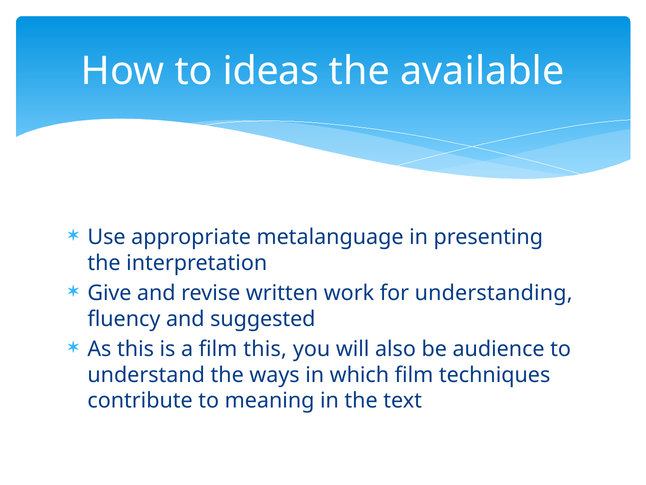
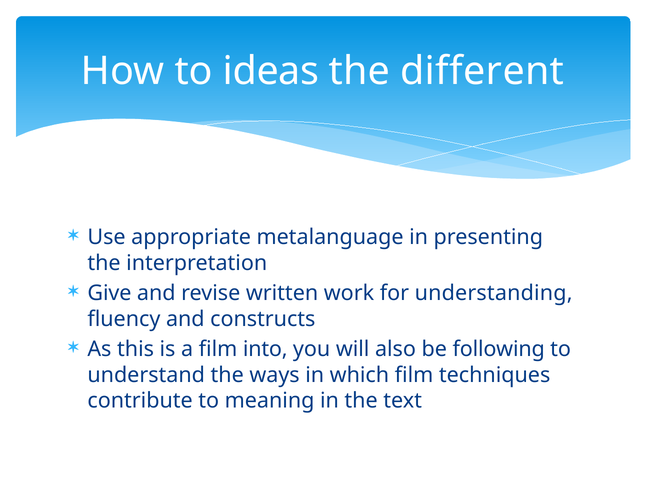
available: available -> different
suggested: suggested -> constructs
film this: this -> into
audience: audience -> following
